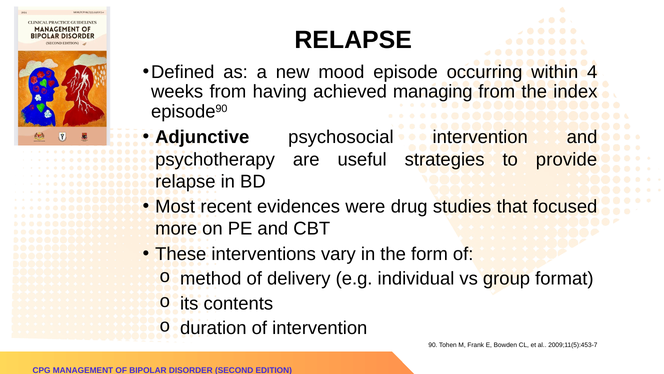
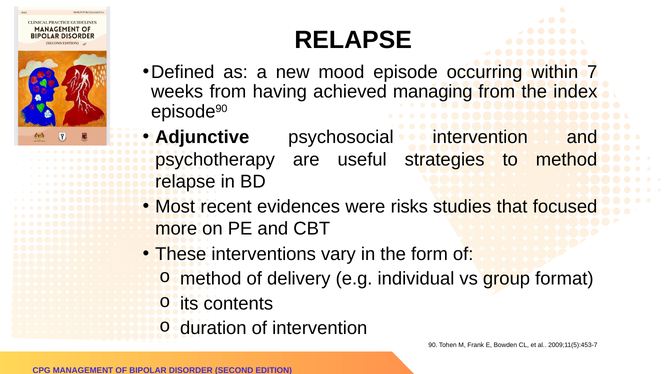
4: 4 -> 7
to provide: provide -> method
drug: drug -> risks
